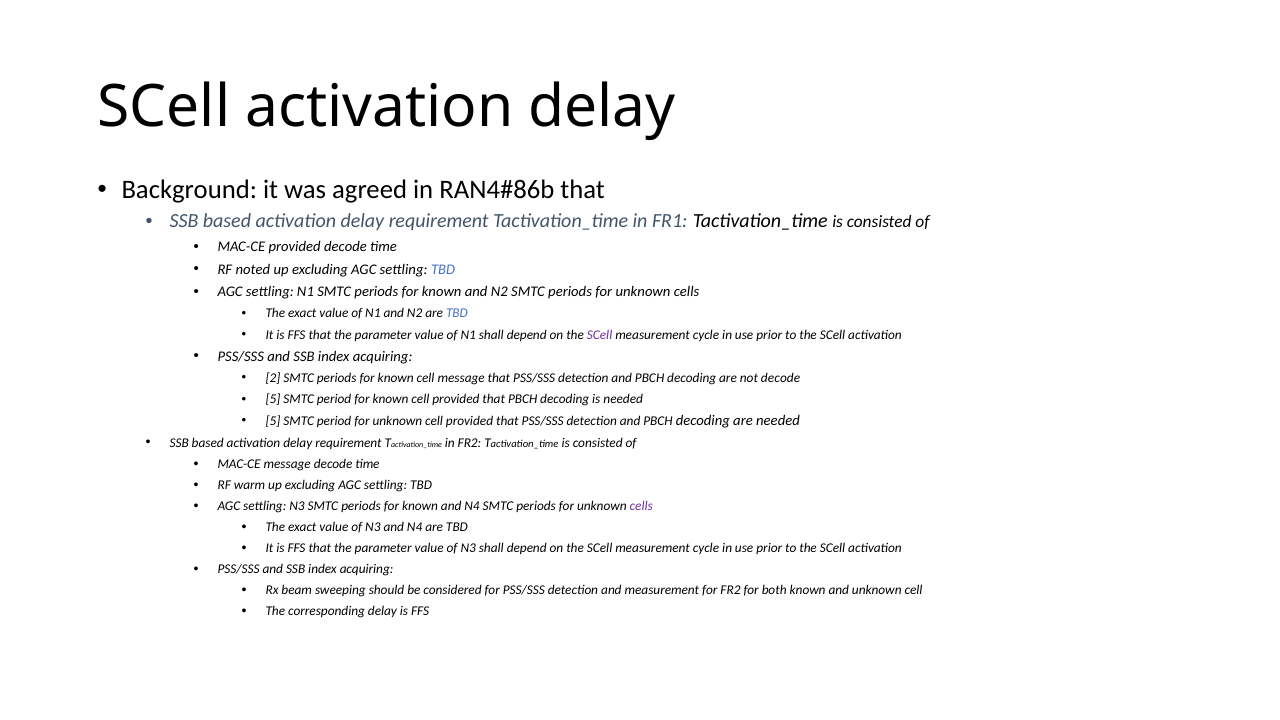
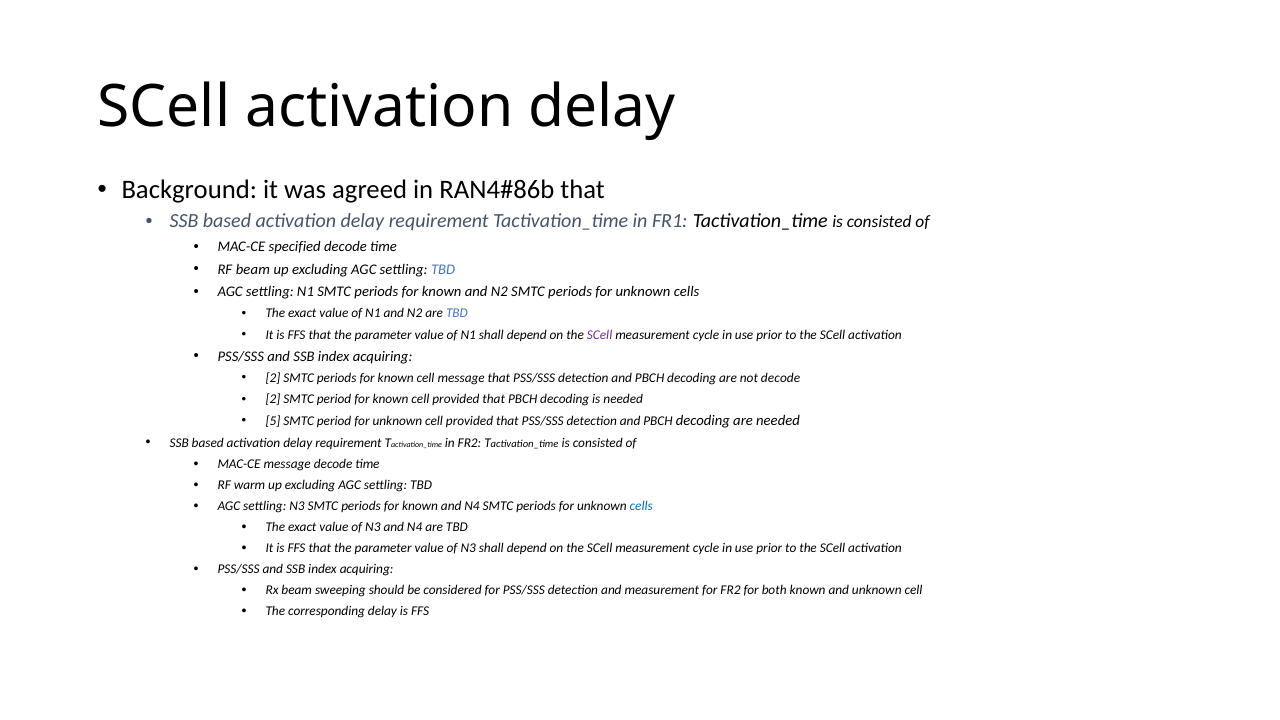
MAC-CE provided: provided -> specified
RF noted: noted -> beam
5 at (273, 399): 5 -> 2
cells at (641, 506) colour: purple -> blue
